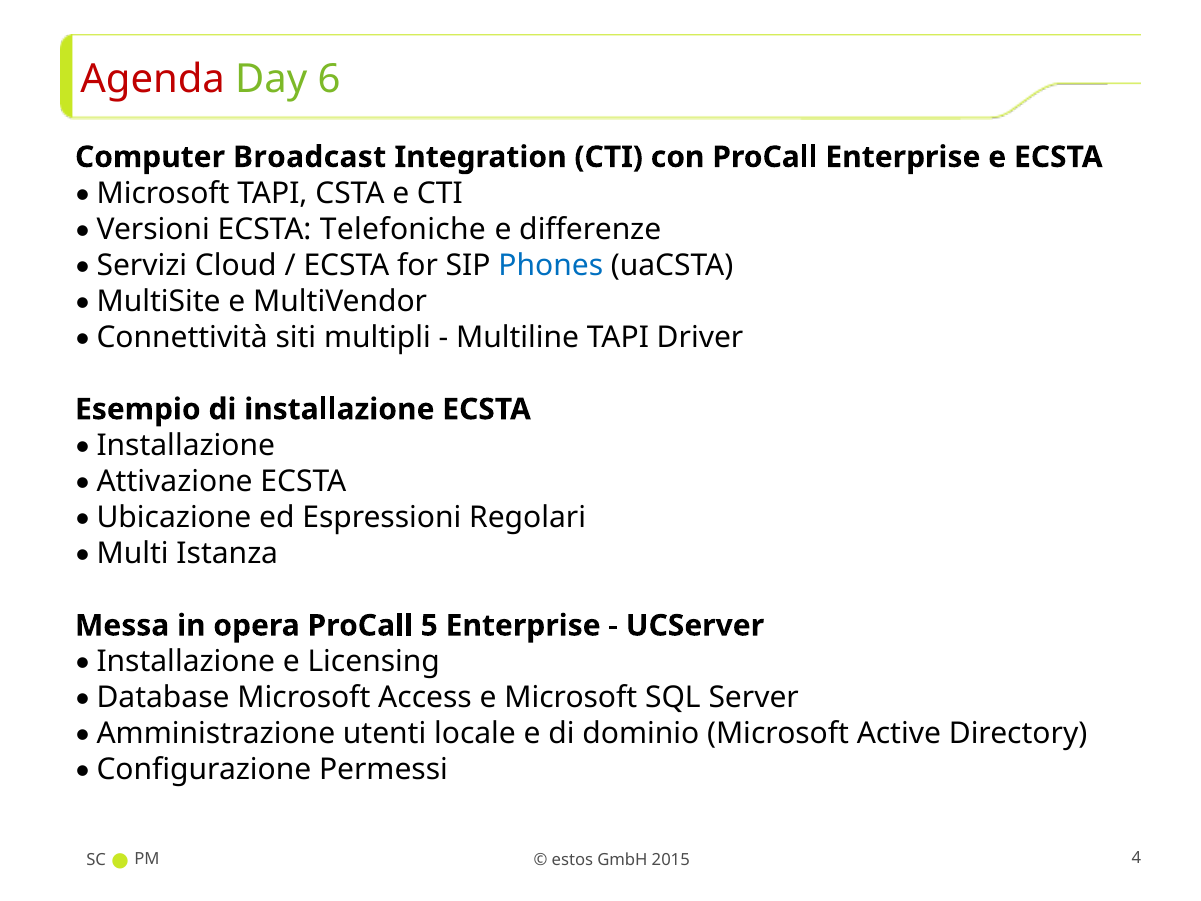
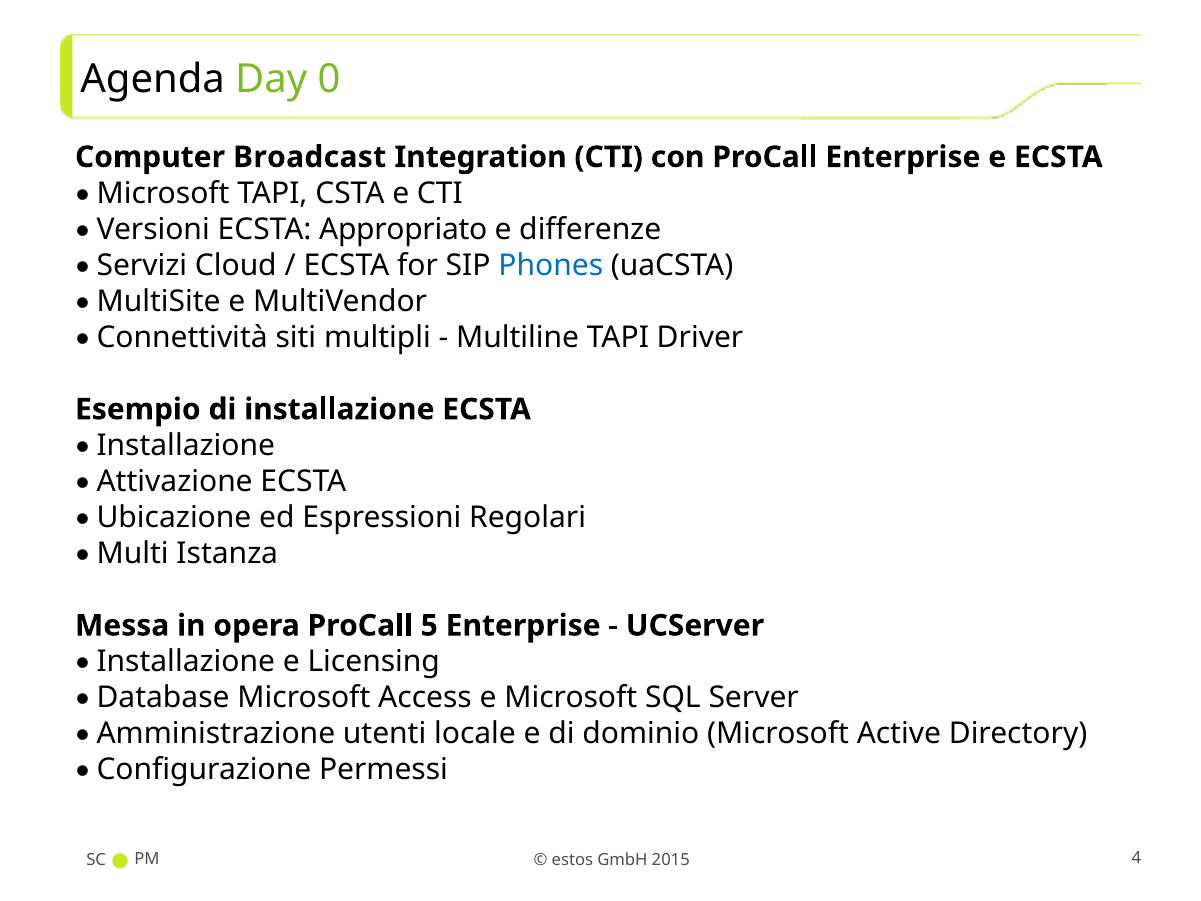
Agenda colour: red -> black
6: 6 -> 0
Telefoniche: Telefoniche -> Appropriato
